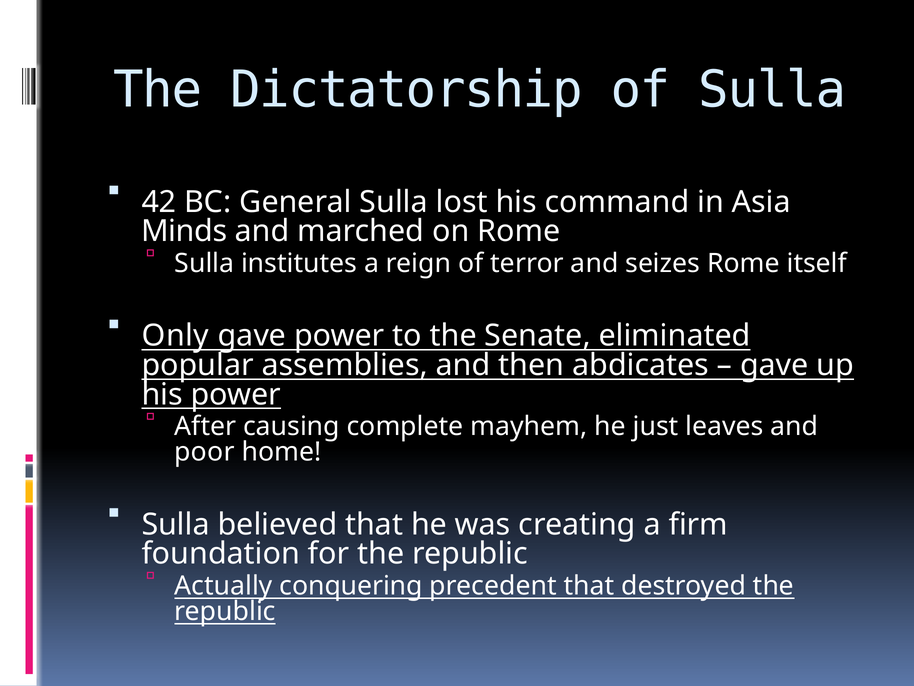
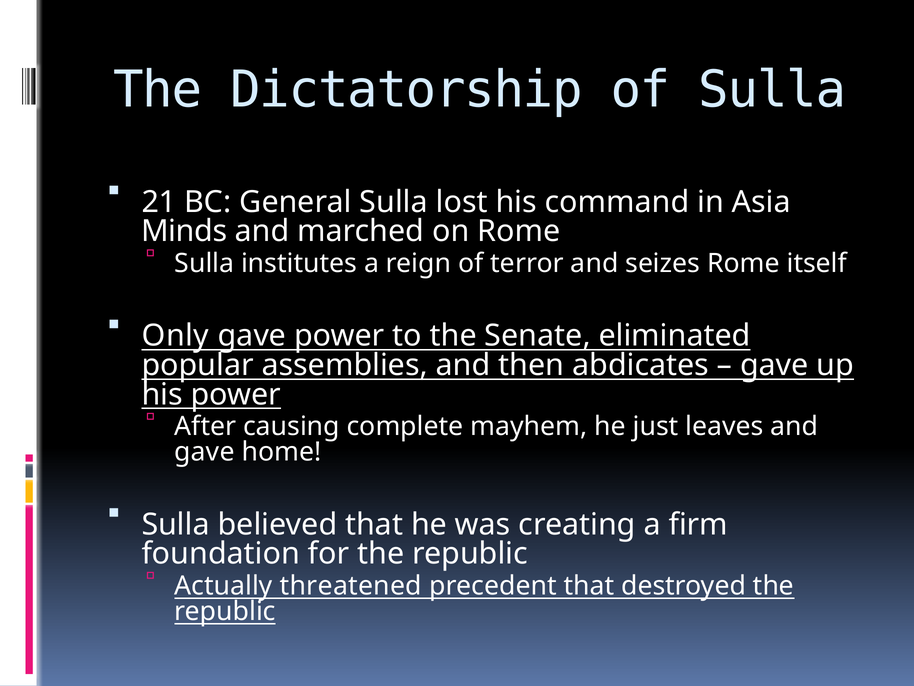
42: 42 -> 21
poor at (204, 452): poor -> gave
conquering: conquering -> threatened
